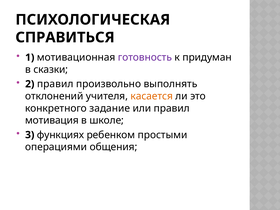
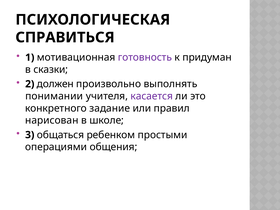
2 правил: правил -> должен
отклонений: отклонений -> понимании
касается colour: orange -> purple
мотивация: мотивация -> нарисован
функциях: функциях -> общаться
